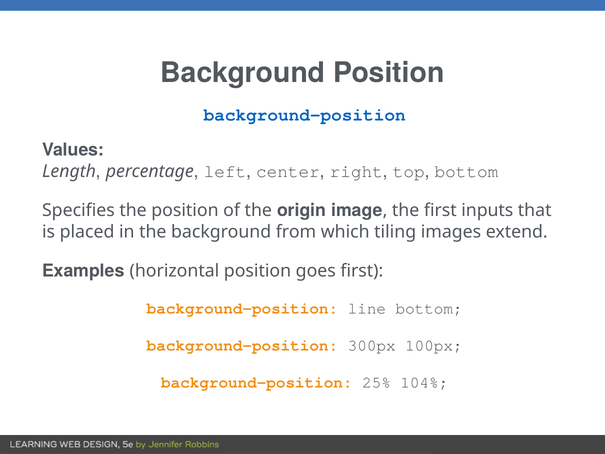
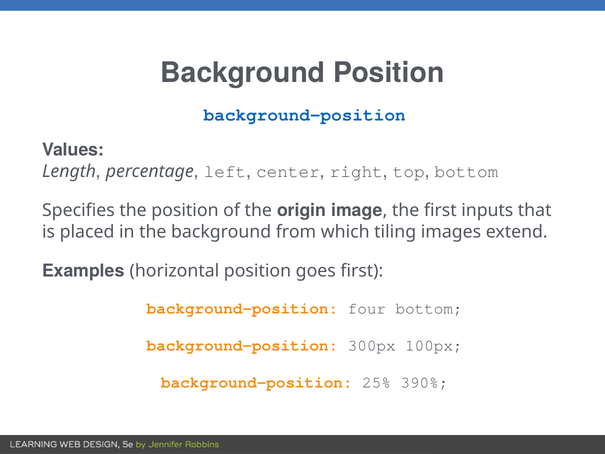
line: line -> four
104%: 104% -> 390%
